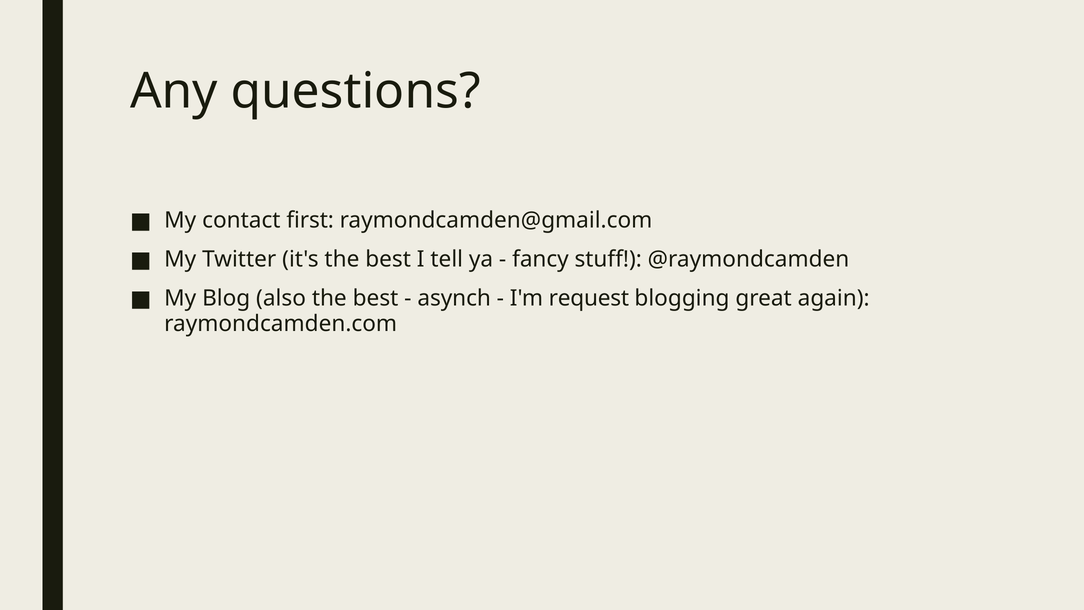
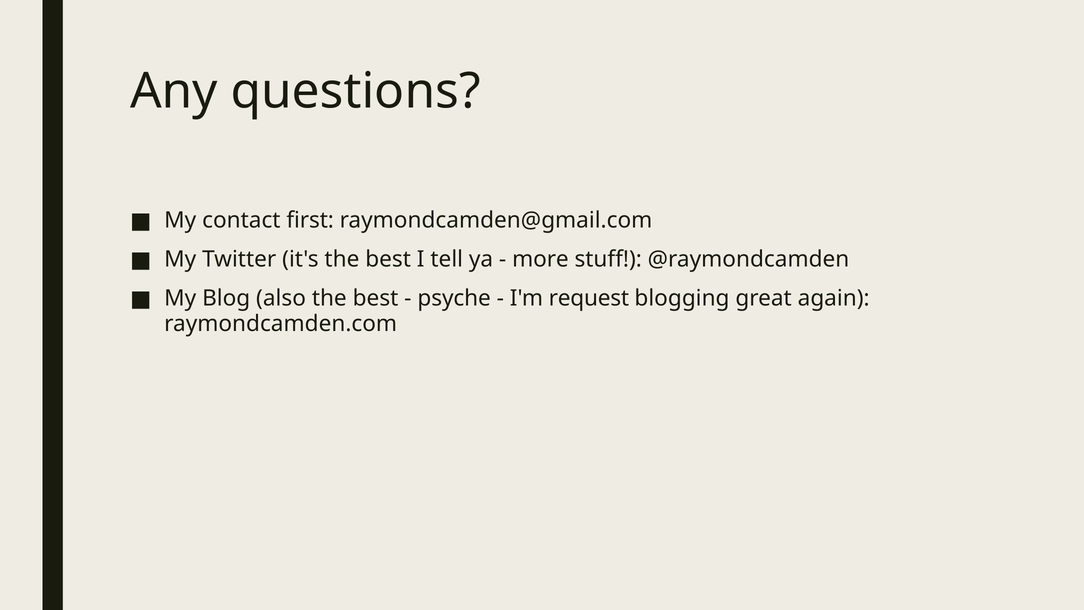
fancy: fancy -> more
asynch: asynch -> psyche
